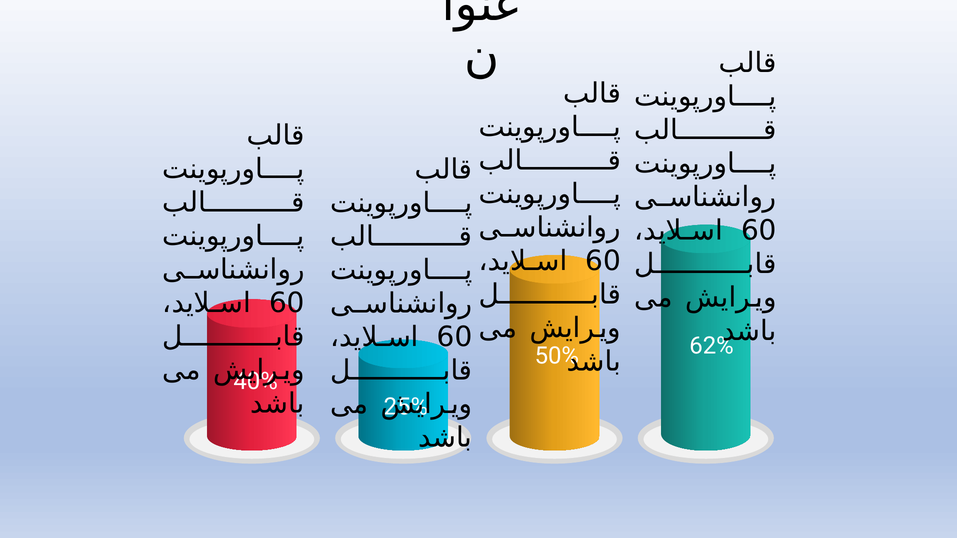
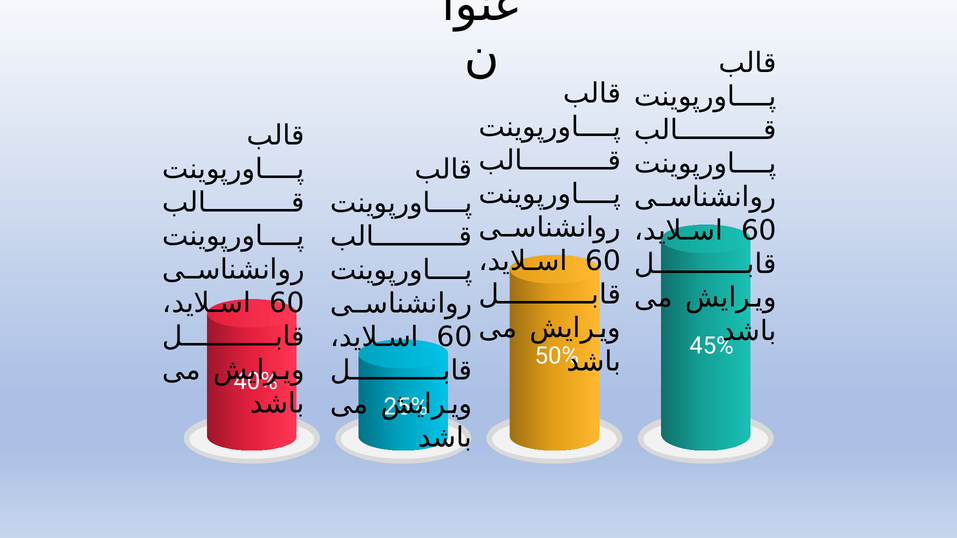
62%: 62% -> 45%
